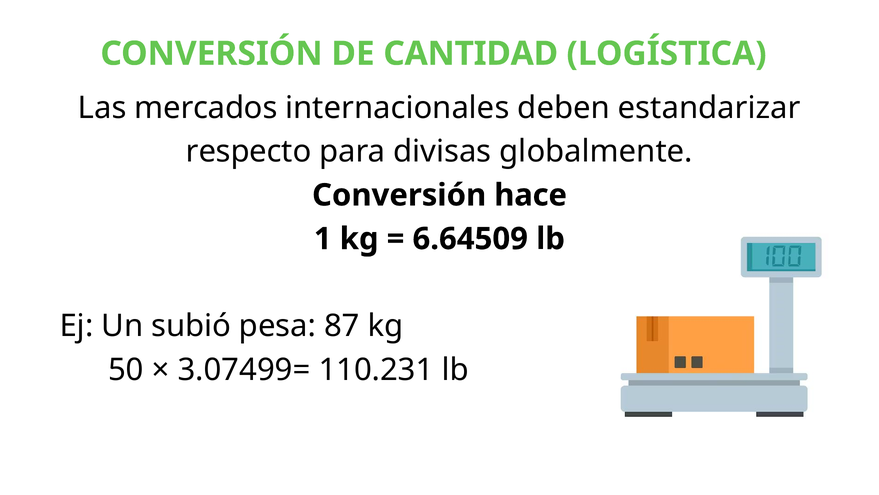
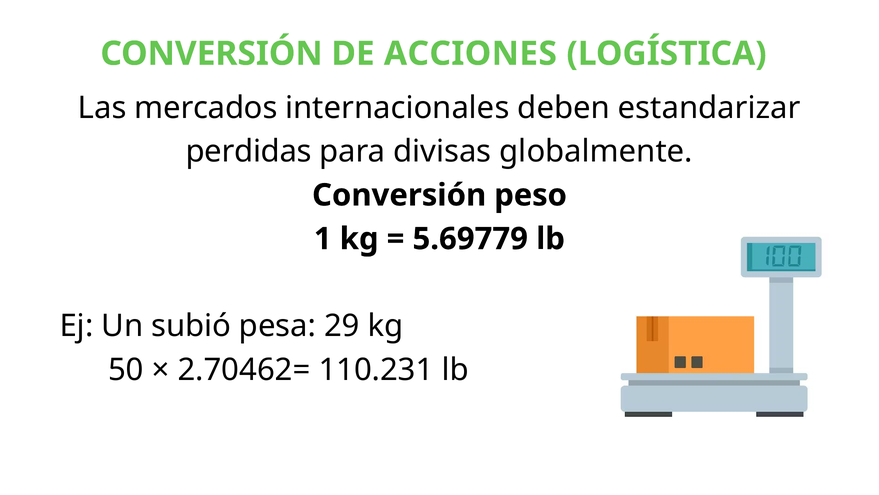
CANTIDAD: CANTIDAD -> ACCIONES
respecto: respecto -> perdidas
hace: hace -> peso
6.64509: 6.64509 -> 5.69779
87: 87 -> 29
3.07499=: 3.07499= -> 2.70462=
